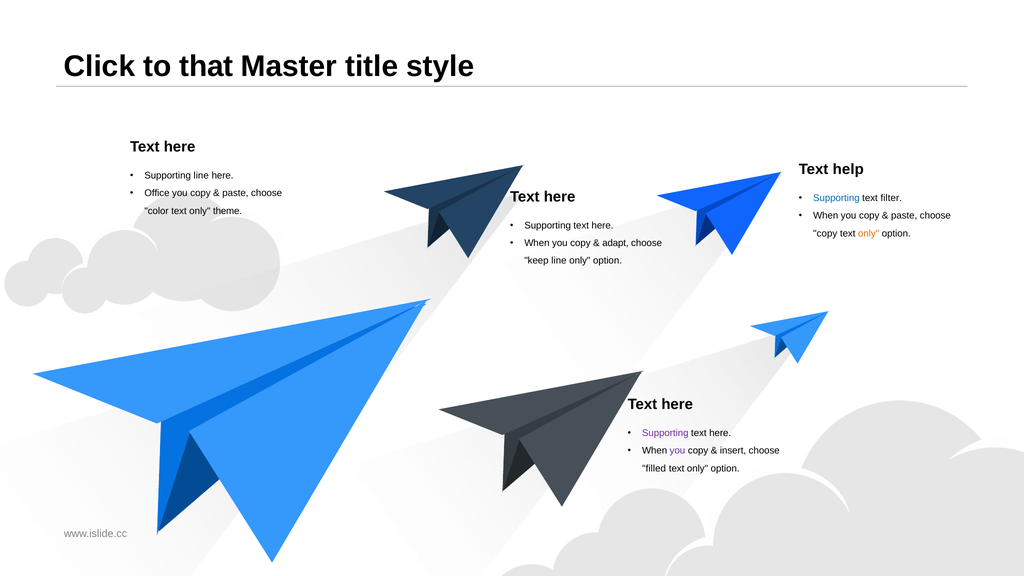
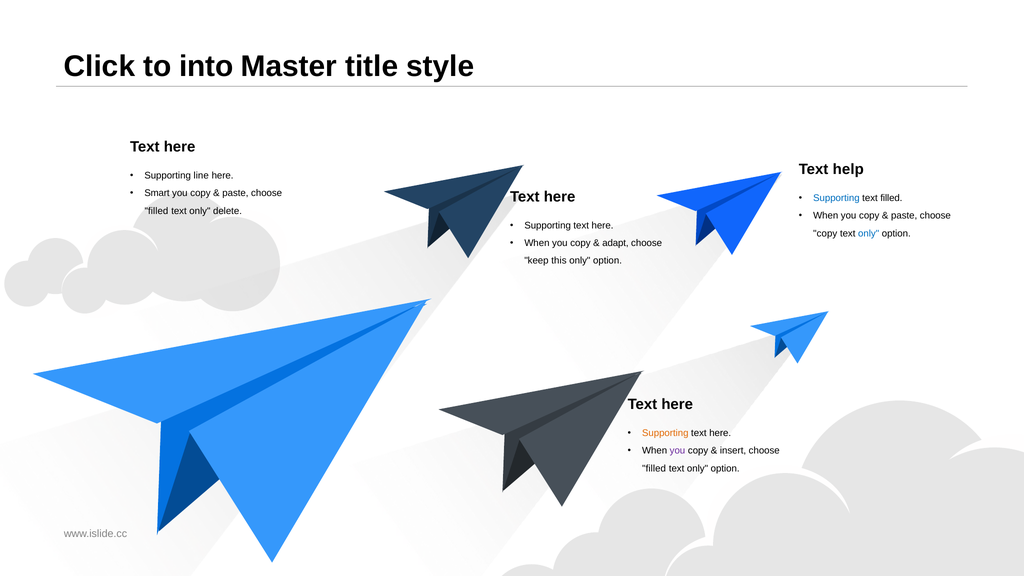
that: that -> into
Office: Office -> Smart
text filter: filter -> filled
color at (157, 211): color -> filled
theme: theme -> delete
only at (869, 233) colour: orange -> blue
keep line: line -> this
Supporting at (665, 433) colour: purple -> orange
